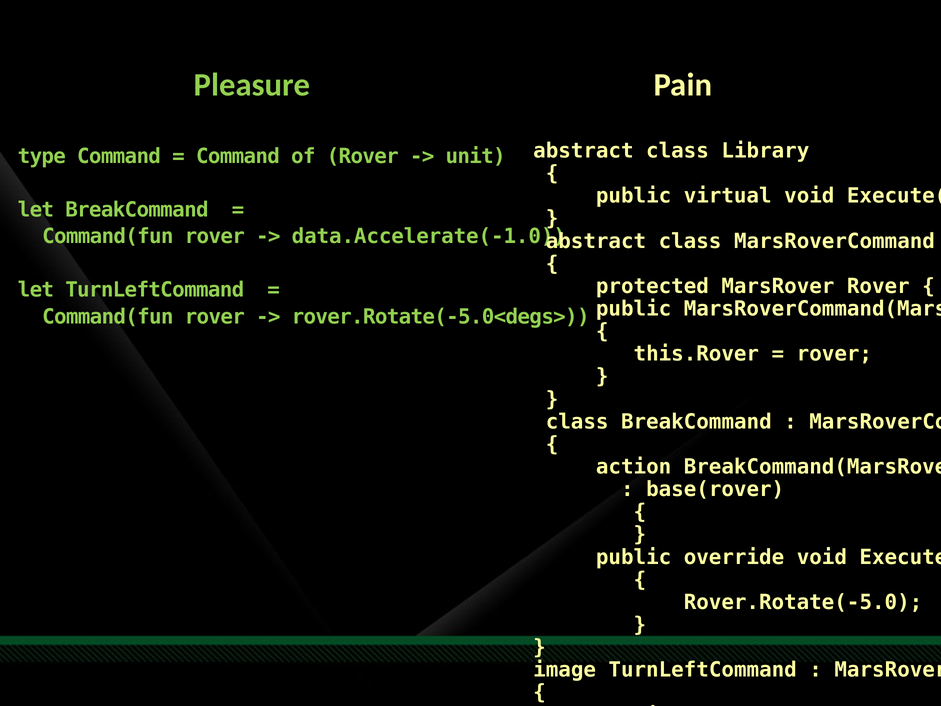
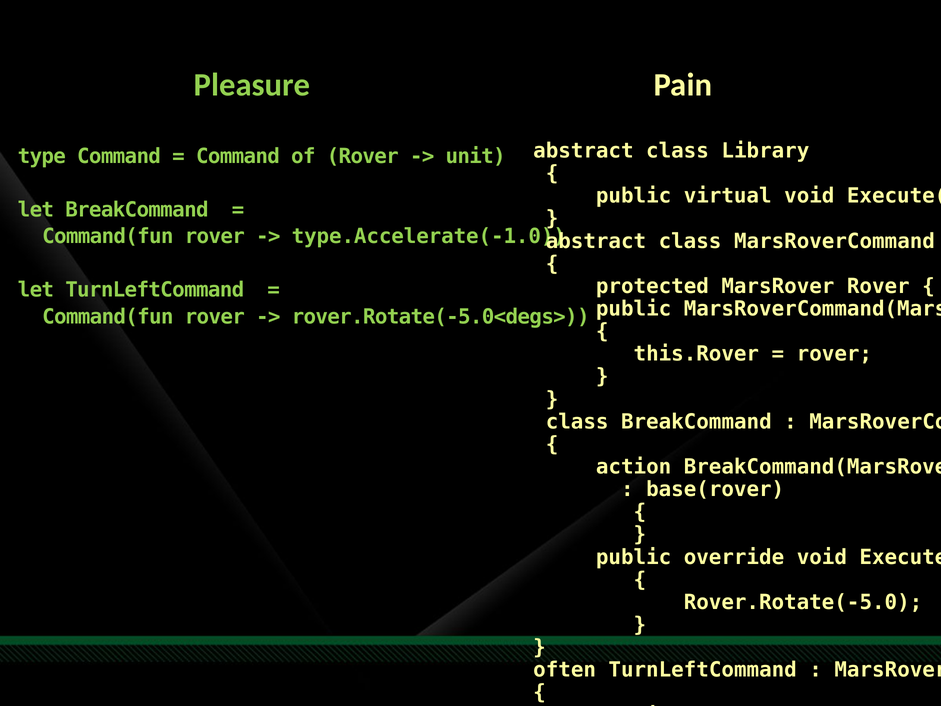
data.Accelerate(-1.0: data.Accelerate(-1.0 -> type.Accelerate(-1.0
image: image -> often
